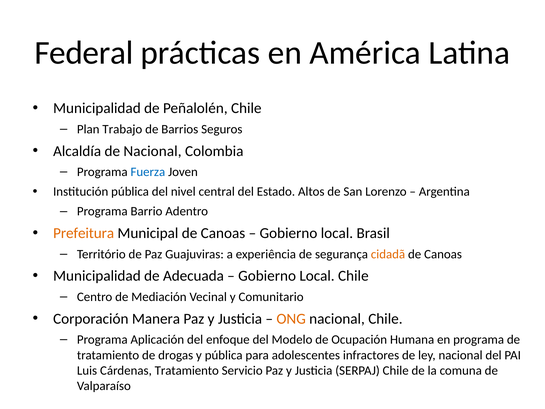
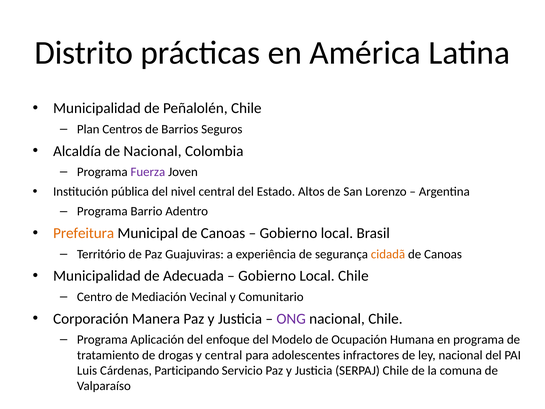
Federal: Federal -> Distrito
Trabajo: Trabajo -> Centros
Fuerza colour: blue -> purple
ONG colour: orange -> purple
y pública: pública -> central
Cárdenas Tratamiento: Tratamiento -> Participando
